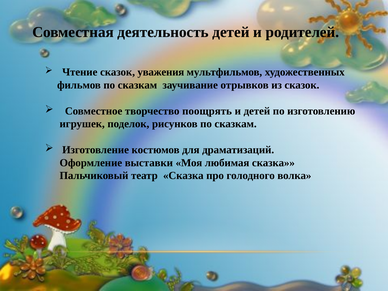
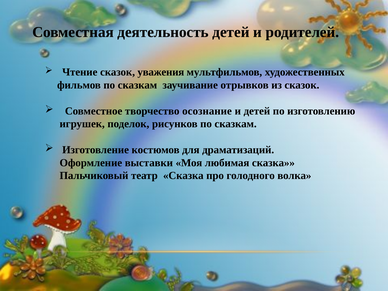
поощрять: поощрять -> осознание
